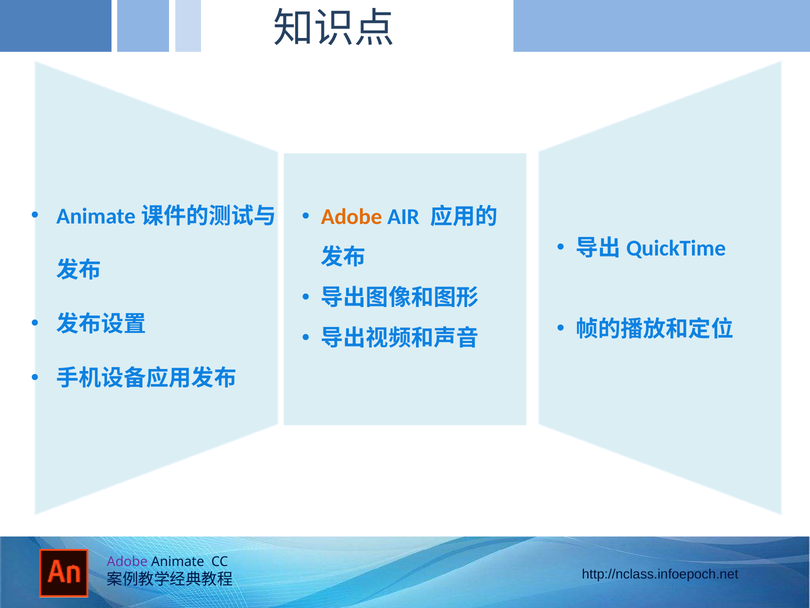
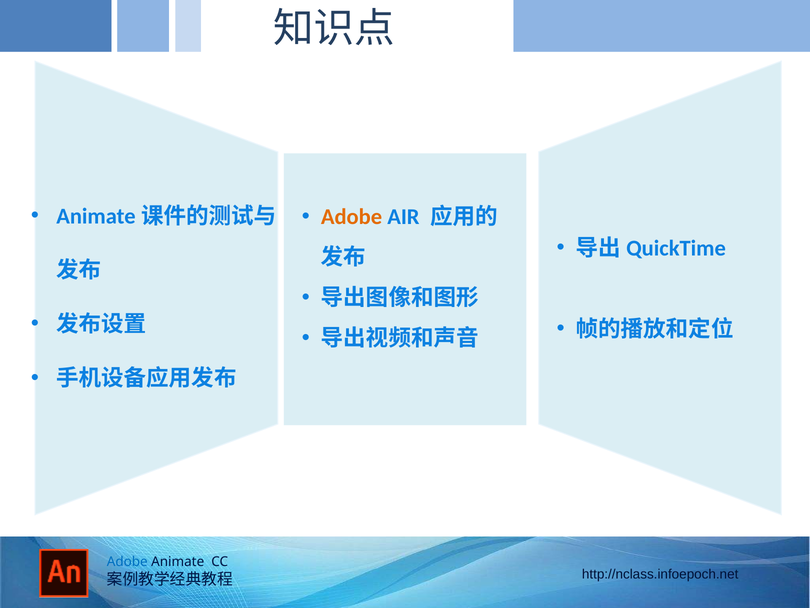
Adobe at (127, 561) colour: purple -> blue
